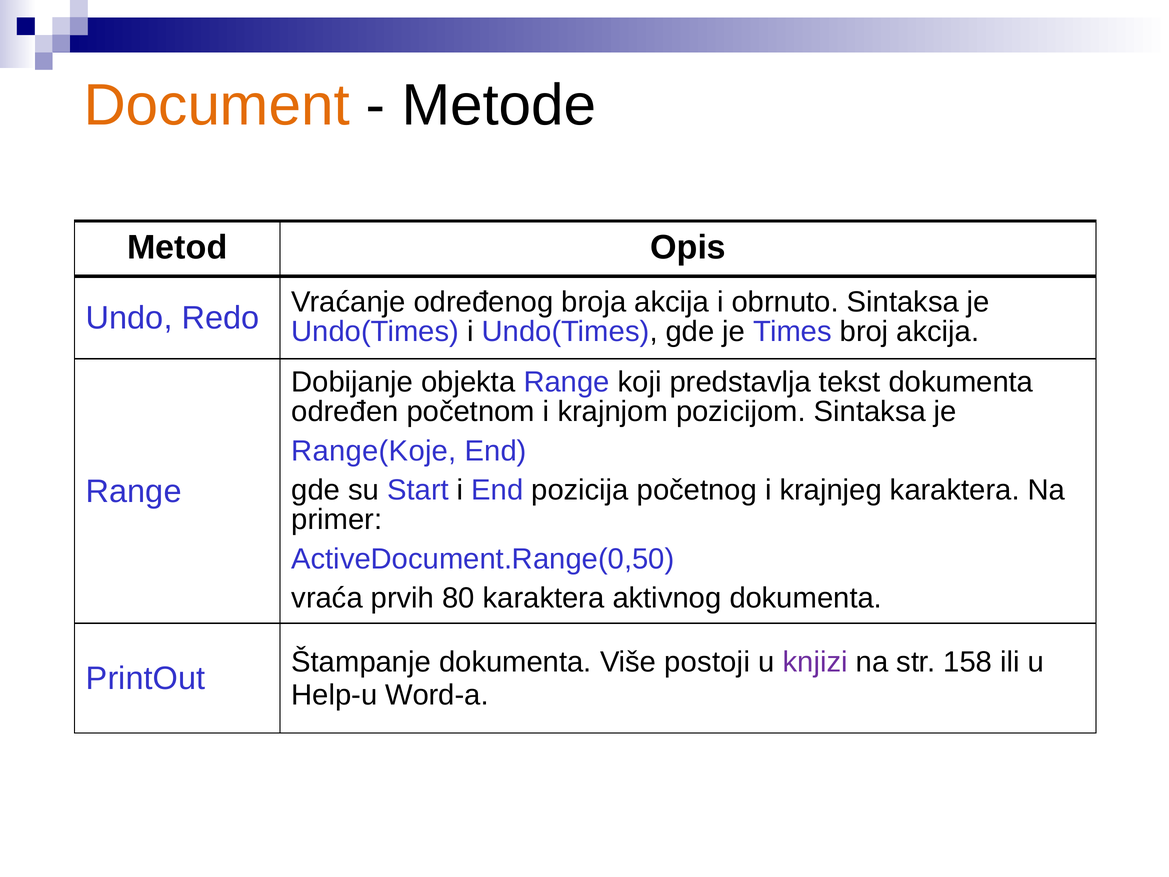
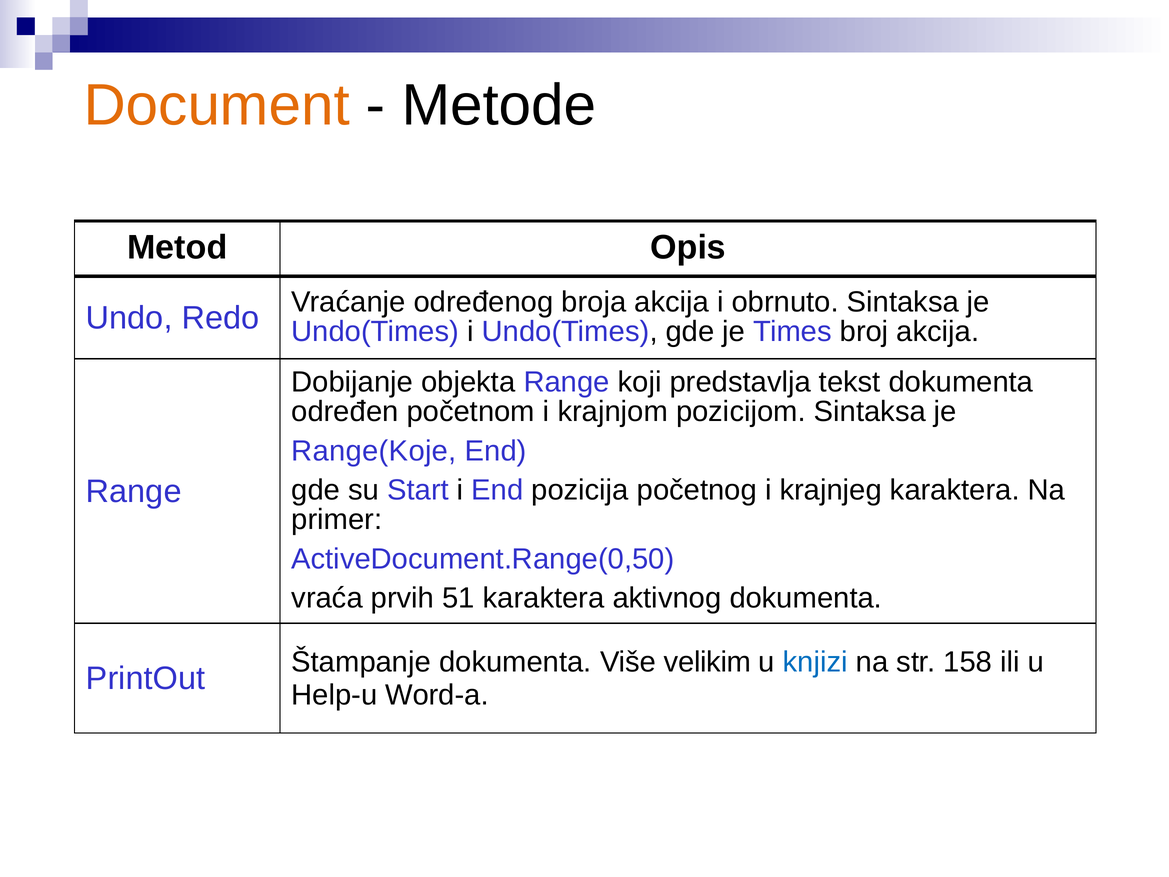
80: 80 -> 51
postoji: postoji -> velikim
knjizi colour: purple -> blue
